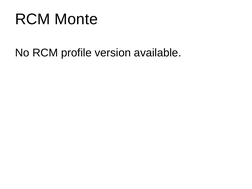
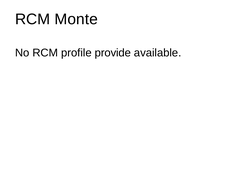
version: version -> provide
